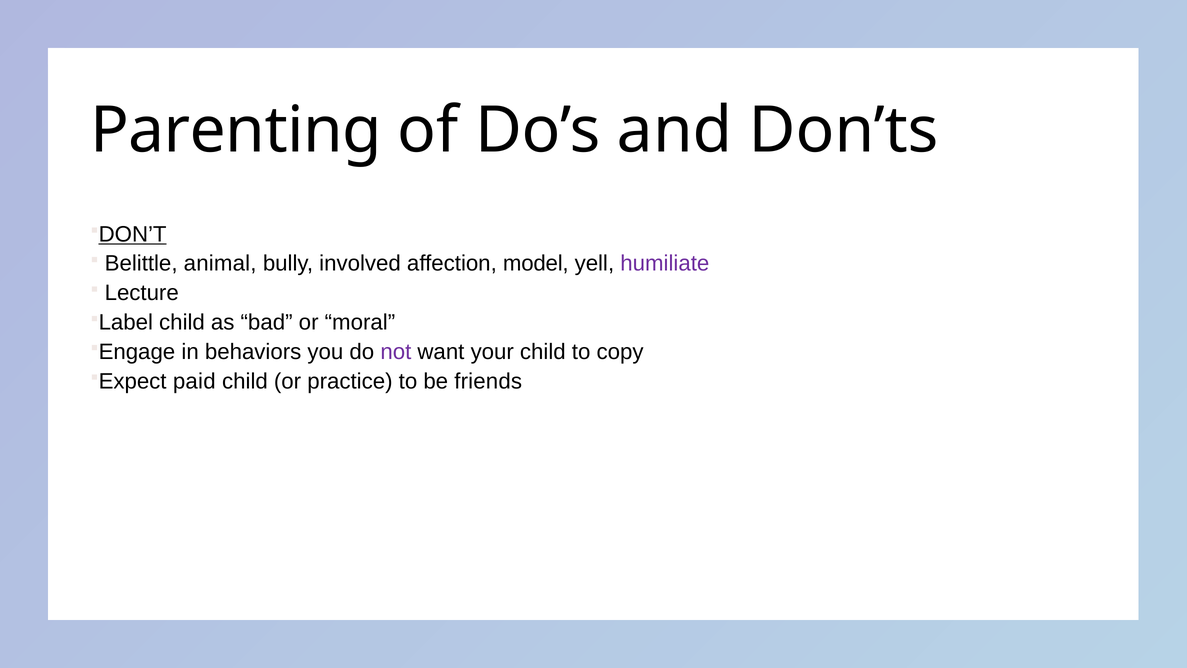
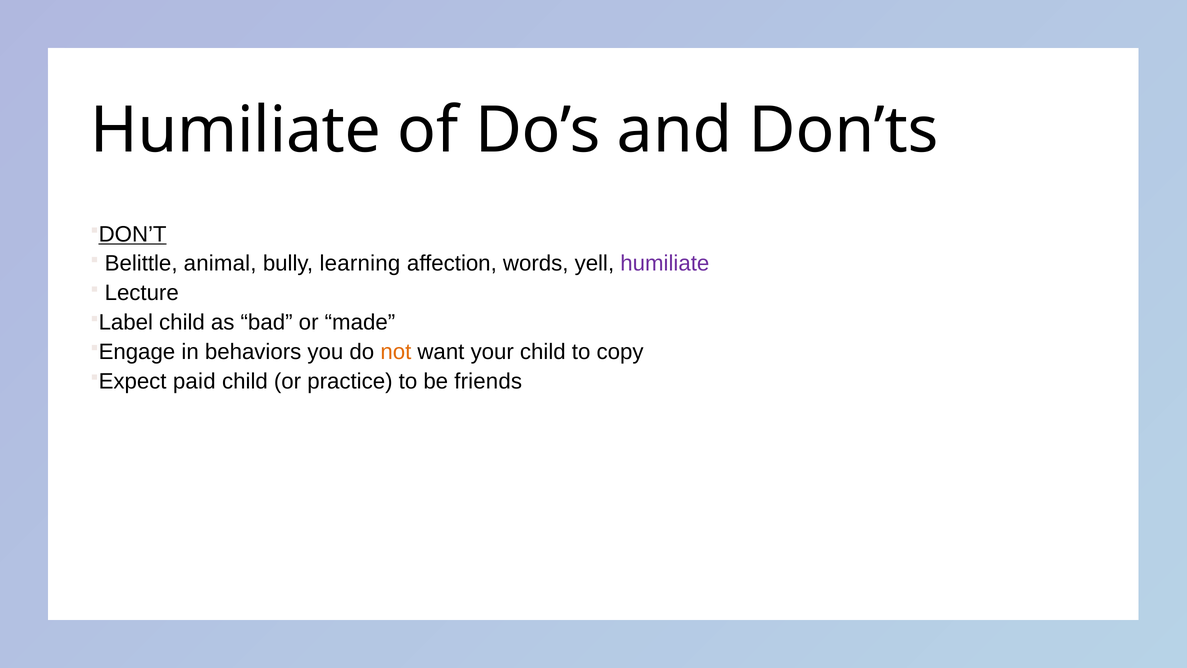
Parenting at (236, 130): Parenting -> Humiliate
involved: involved -> learning
model: model -> words
moral: moral -> made
not colour: purple -> orange
